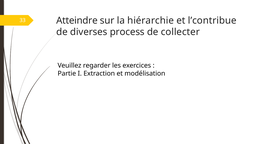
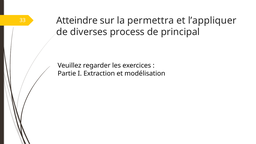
hiérarchie: hiérarchie -> permettra
l’contribue: l’contribue -> l’appliquer
collecter: collecter -> principal
